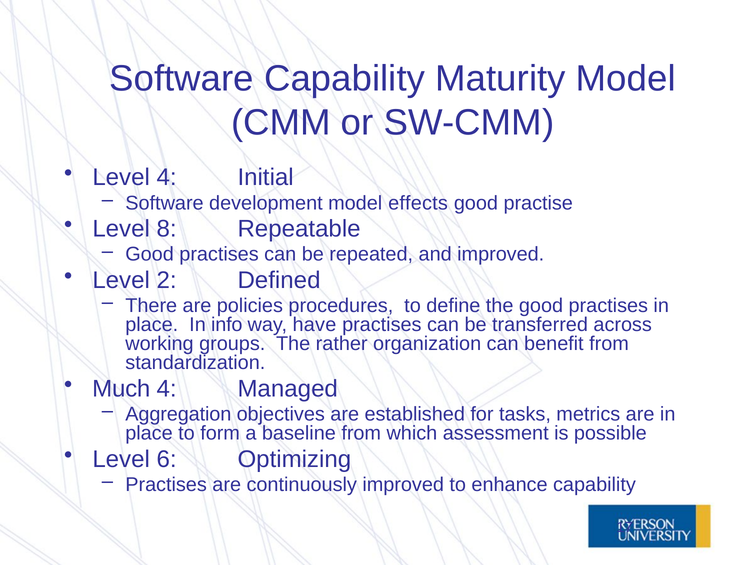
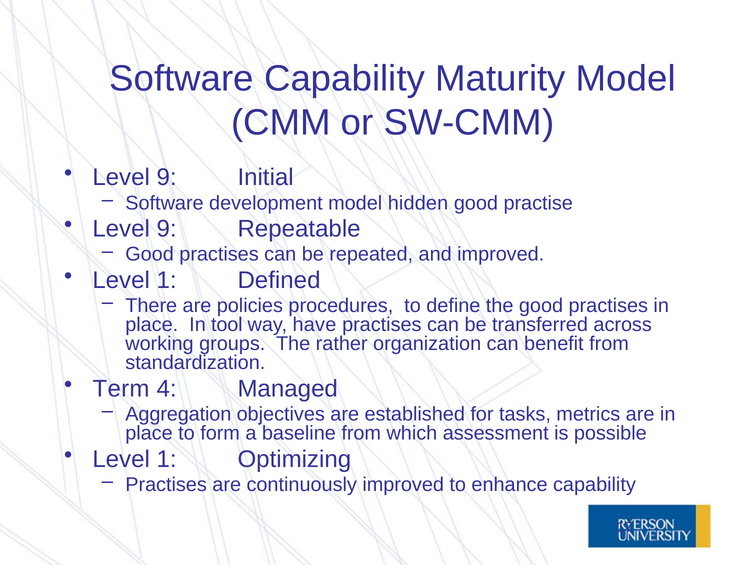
4 at (167, 178): 4 -> 9
effects: effects -> hidden
8 at (167, 229): 8 -> 9
2 at (167, 280): 2 -> 1
info: info -> tool
Much: Much -> Term
6 at (167, 460): 6 -> 1
